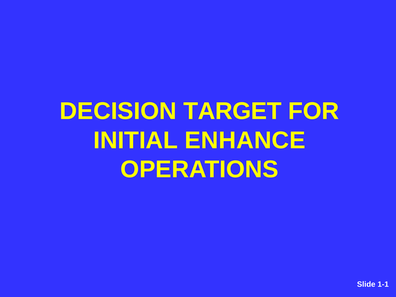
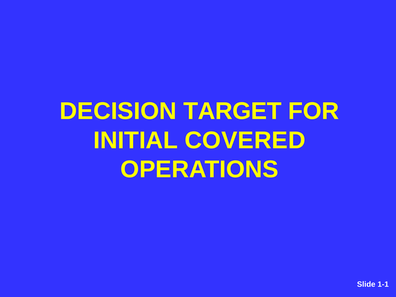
ENHANCE: ENHANCE -> COVERED
